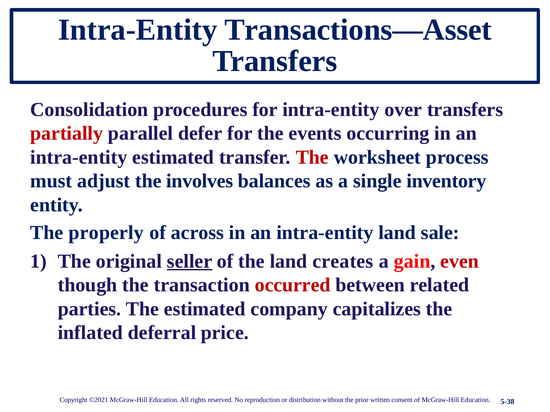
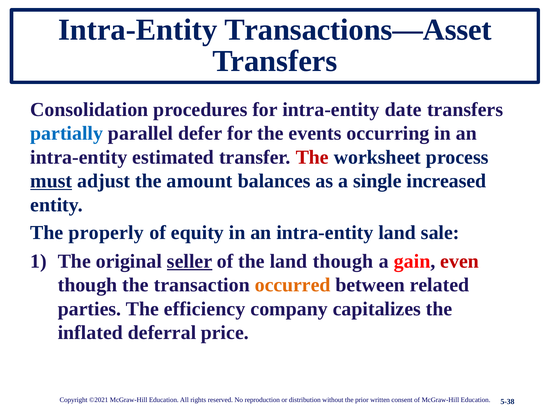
over: over -> date
partially colour: red -> blue
must underline: none -> present
involves: involves -> amount
inventory: inventory -> increased
across: across -> equity
land creates: creates -> though
occurred colour: red -> orange
The estimated: estimated -> efficiency
